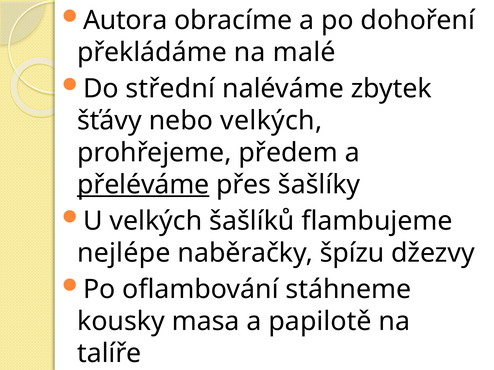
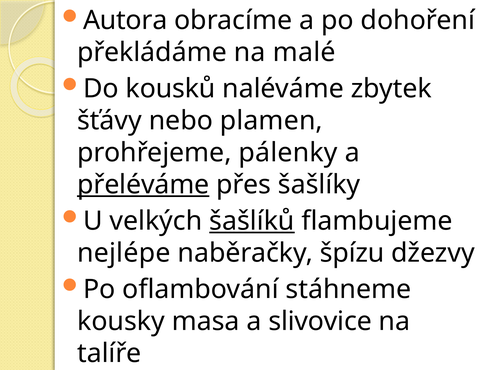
střední: střední -> kousků
nebo velkých: velkých -> plamen
předem: předem -> pálenky
šašlíků underline: none -> present
papilotě: papilotě -> slivovice
